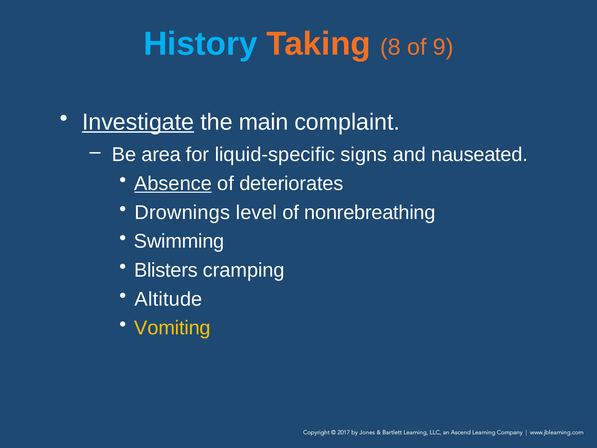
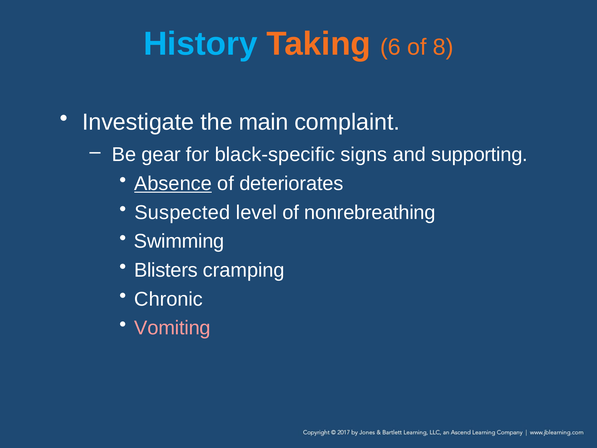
8: 8 -> 6
9: 9 -> 8
Investigate underline: present -> none
area: area -> gear
liquid-specific: liquid-specific -> black-specific
nauseated: nauseated -> supporting
Drownings: Drownings -> Suspected
Altitude: Altitude -> Chronic
Vomiting colour: yellow -> pink
